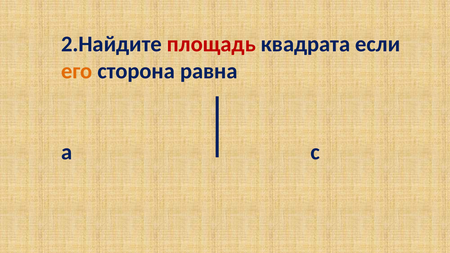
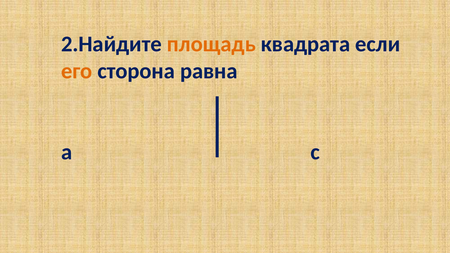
площадь colour: red -> orange
